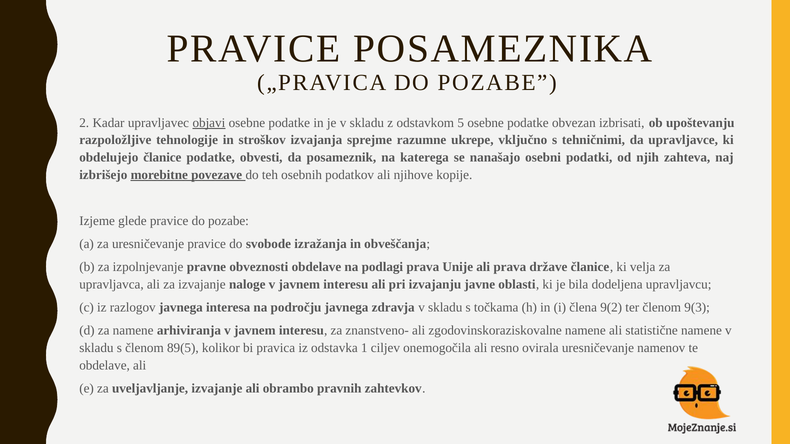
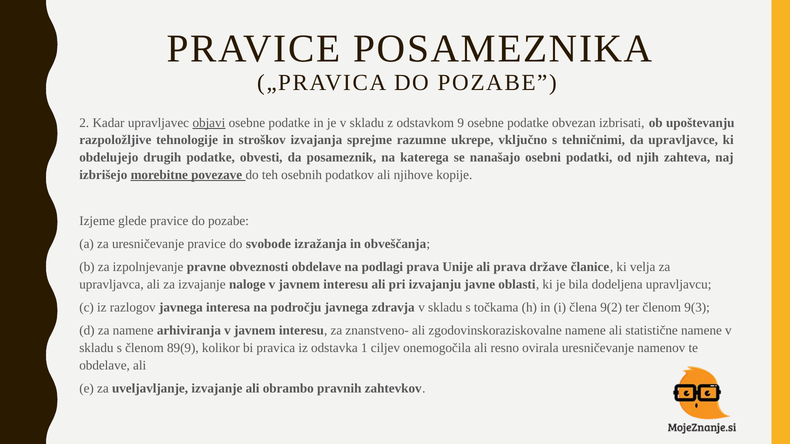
5: 5 -> 9
obdelujejo članice: članice -> drugih
89(5: 89(5 -> 89(9
